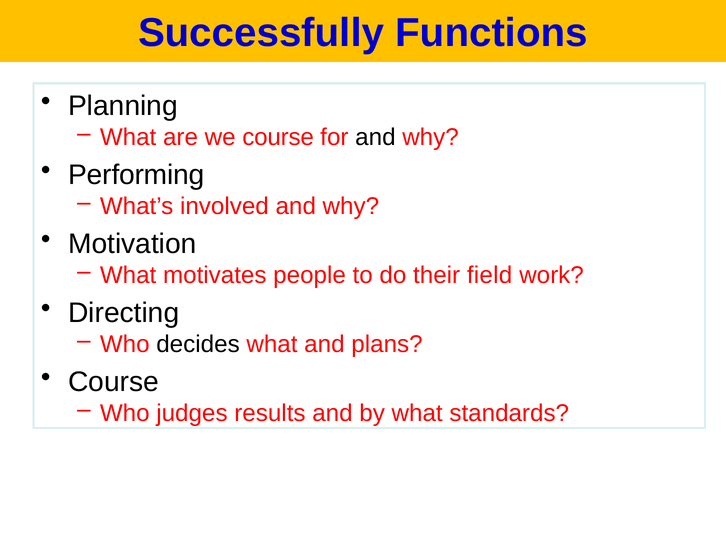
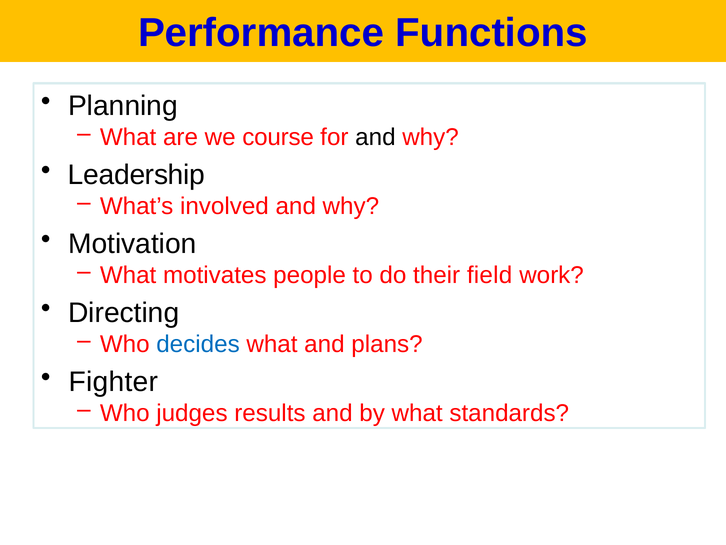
Successfully: Successfully -> Performance
Performing: Performing -> Leadership
decides colour: black -> blue
Course at (114, 382): Course -> Fighter
